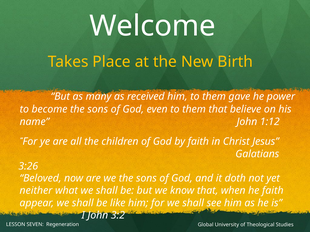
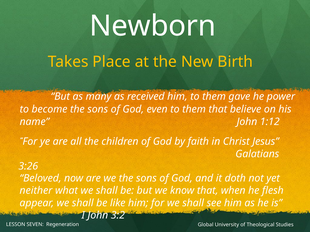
Welcome: Welcome -> Newborn
he faith: faith -> flesh
